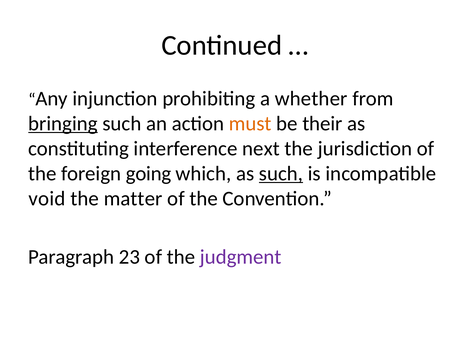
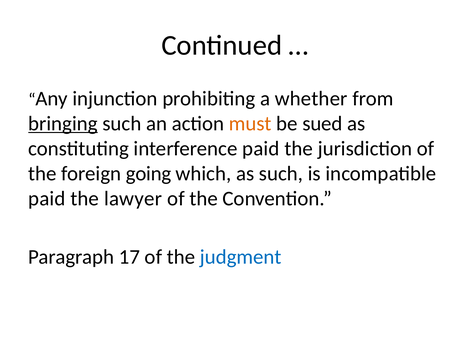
their: their -> sued
interference next: next -> paid
such at (281, 174) underline: present -> none
void at (47, 199): void -> paid
matter: matter -> lawyer
23: 23 -> 17
judgment colour: purple -> blue
